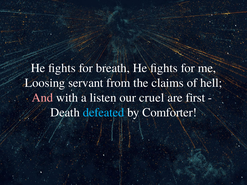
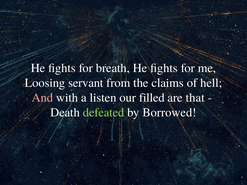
cruel: cruel -> filled
first: first -> that
defeated colour: light blue -> light green
Comforter: Comforter -> Borrowed
